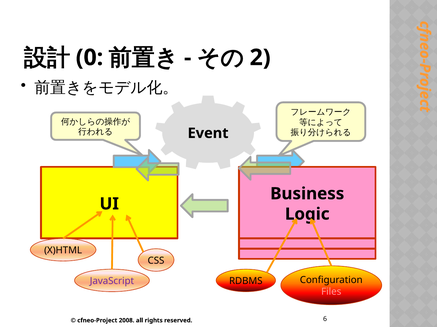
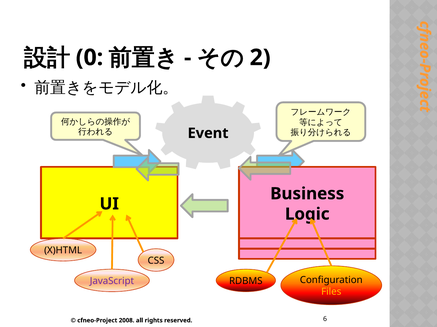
Files colour: pink -> yellow
